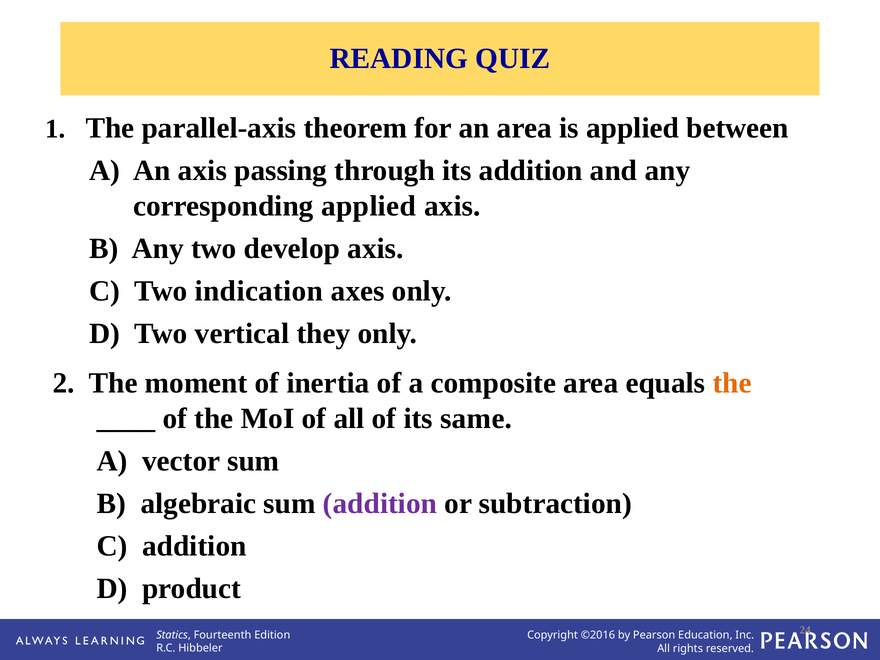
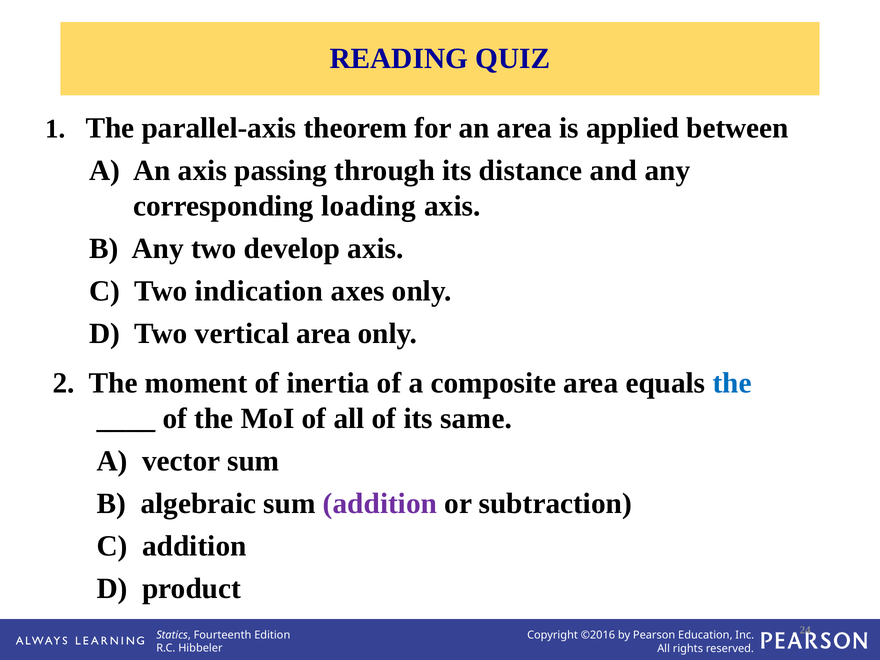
its addition: addition -> distance
corresponding applied: applied -> loading
vertical they: they -> area
the at (732, 383) colour: orange -> blue
